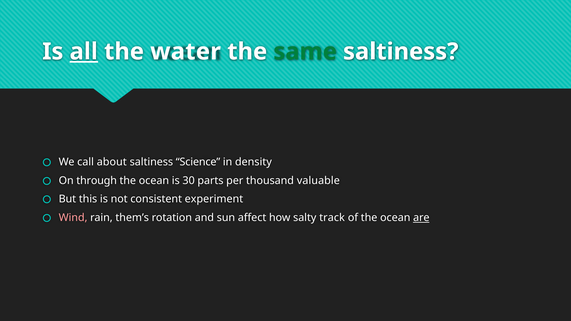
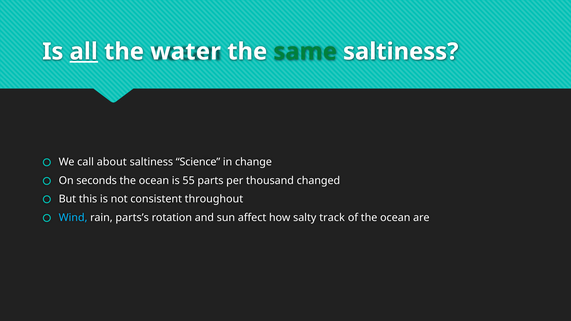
density: density -> change
through: through -> seconds
30: 30 -> 55
valuable: valuable -> changed
experiment: experiment -> throughout
Wind colour: pink -> light blue
them’s: them’s -> parts’s
are underline: present -> none
